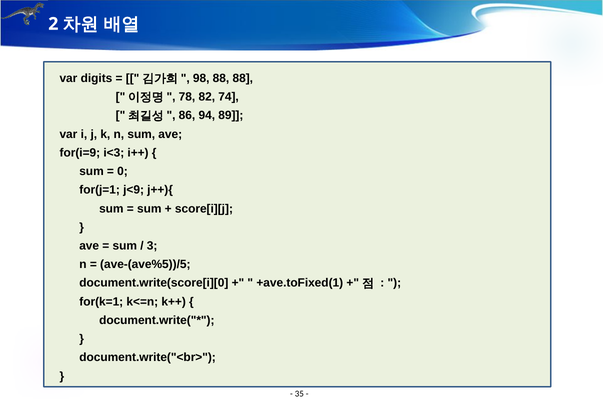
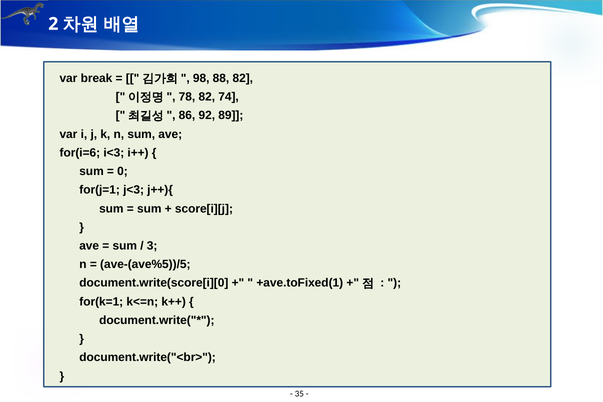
digits: digits -> break
88 88: 88 -> 82
94: 94 -> 92
for(i=9: for(i=9 -> for(i=6
j<9: j<9 -> j<3
